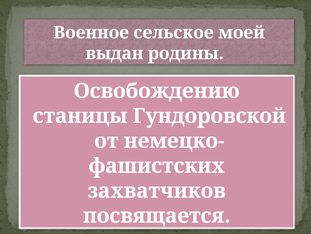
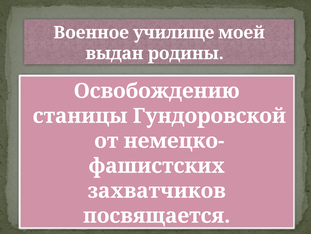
сельское: сельское -> училище
